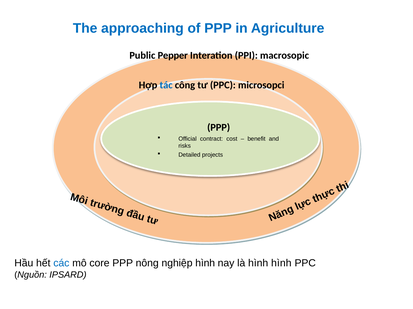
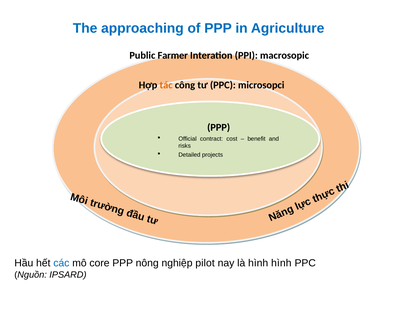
Pepper: Pepper -> Farmer
tác colour: blue -> orange
nghiệp hình: hình -> pilot
